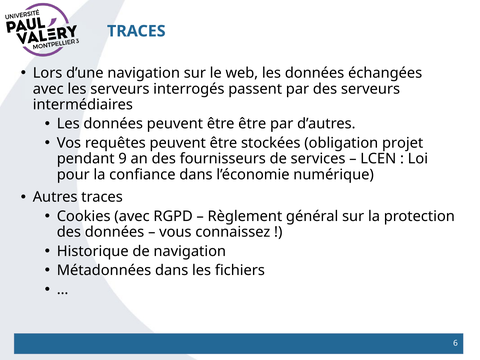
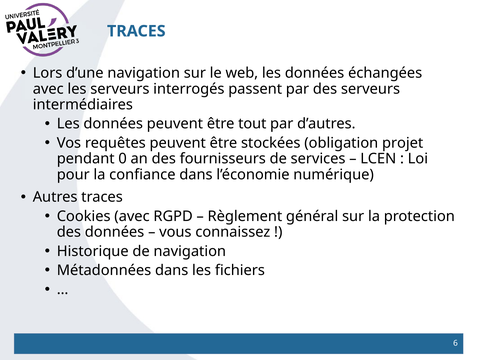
être être: être -> tout
9: 9 -> 0
